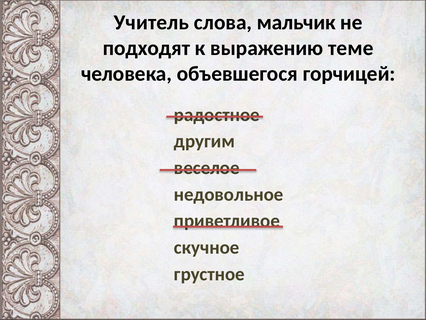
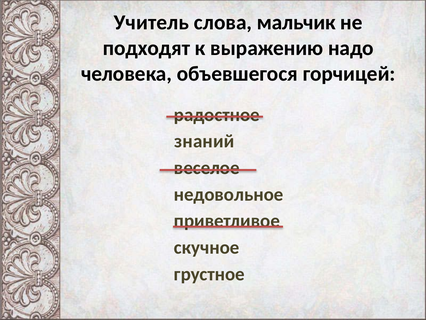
теме: теме -> надо
другим: другим -> знаний
